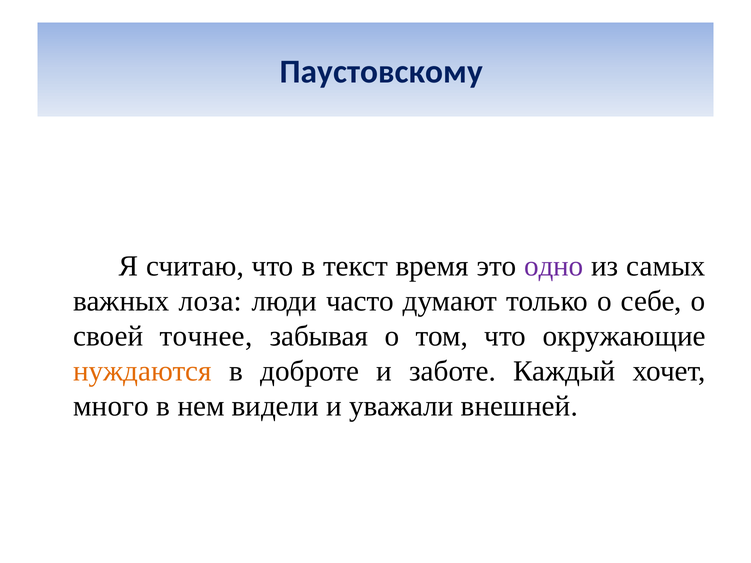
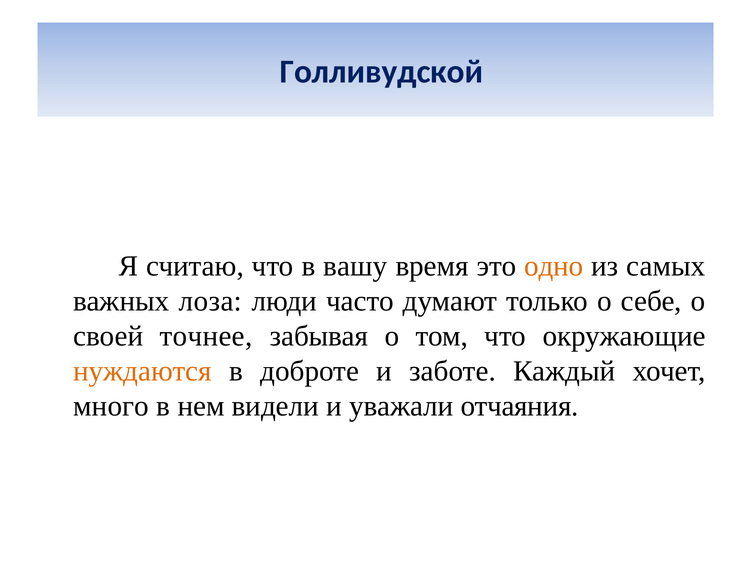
Паустовскому: Паустовскому -> Голливудской
текст: текст -> вашу
одно colour: purple -> orange
внешней: внешней -> отчаяния
